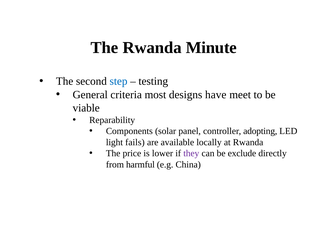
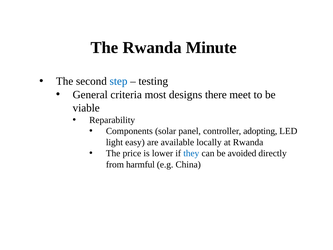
have: have -> there
fails: fails -> easy
they colour: purple -> blue
exclude: exclude -> avoided
